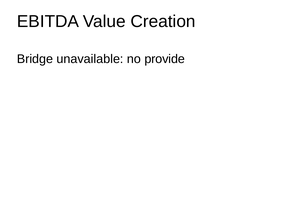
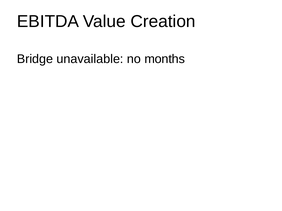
provide: provide -> months
